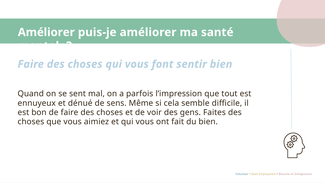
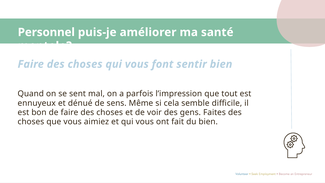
Améliorer at (46, 32): Améliorer -> Personnel
